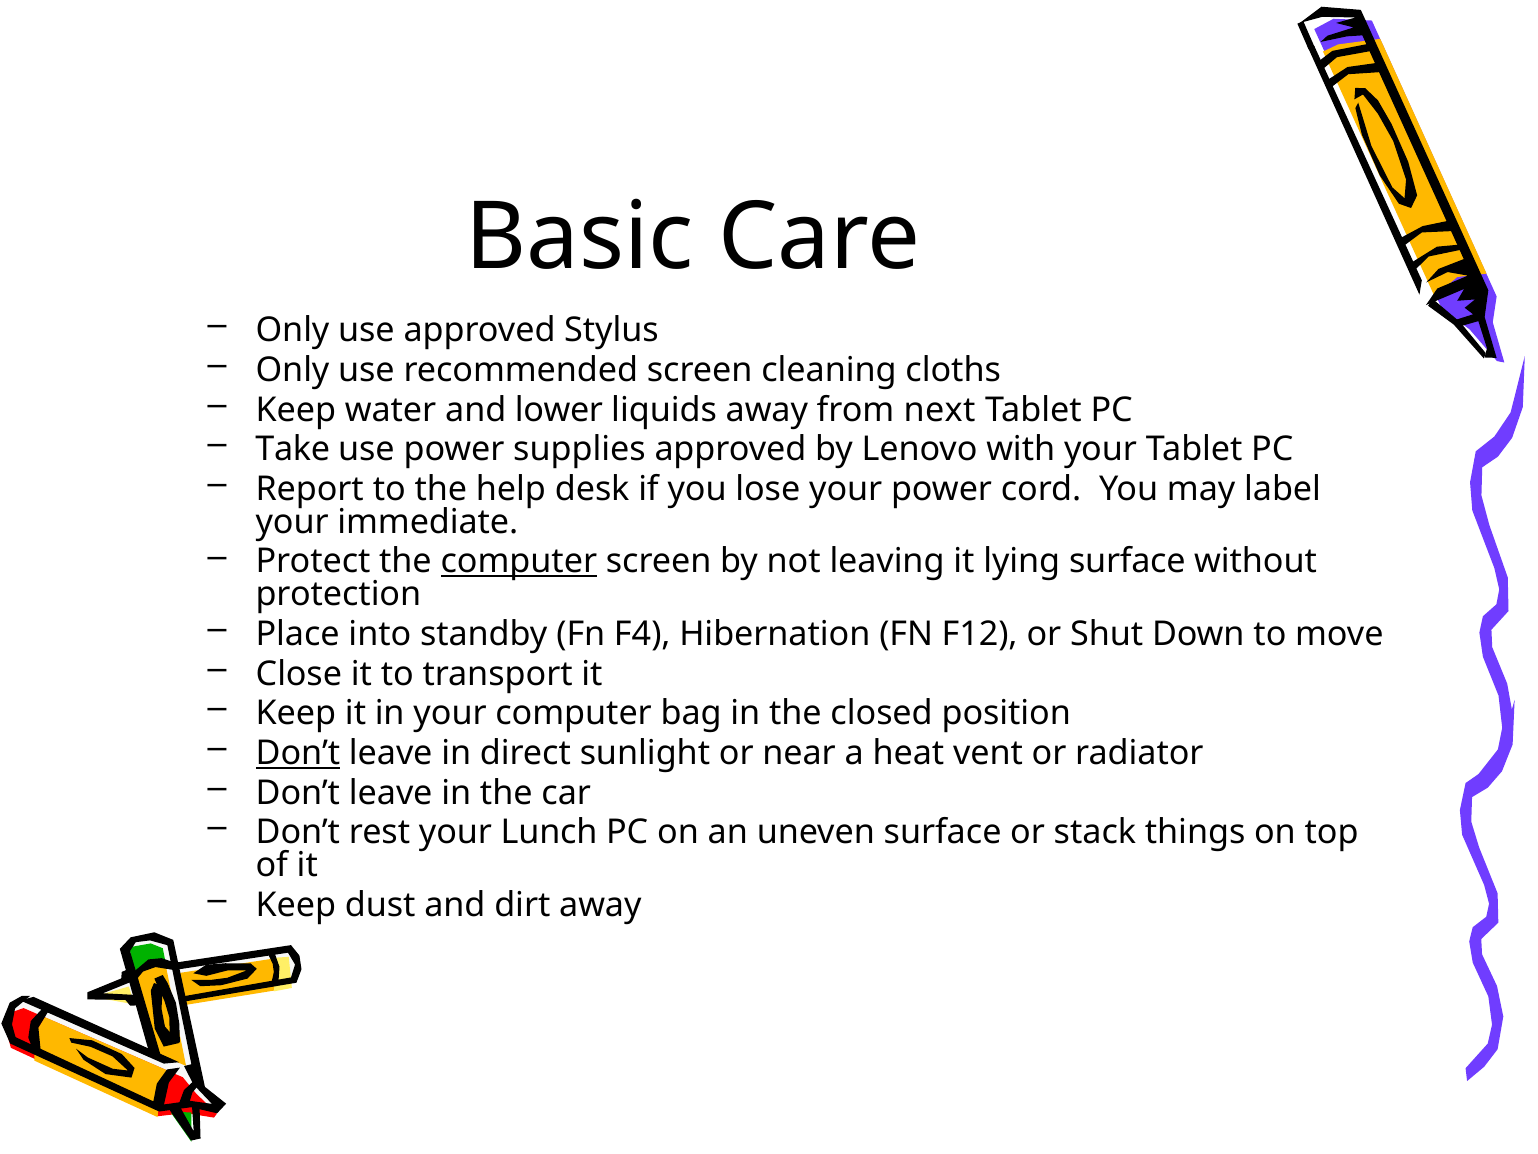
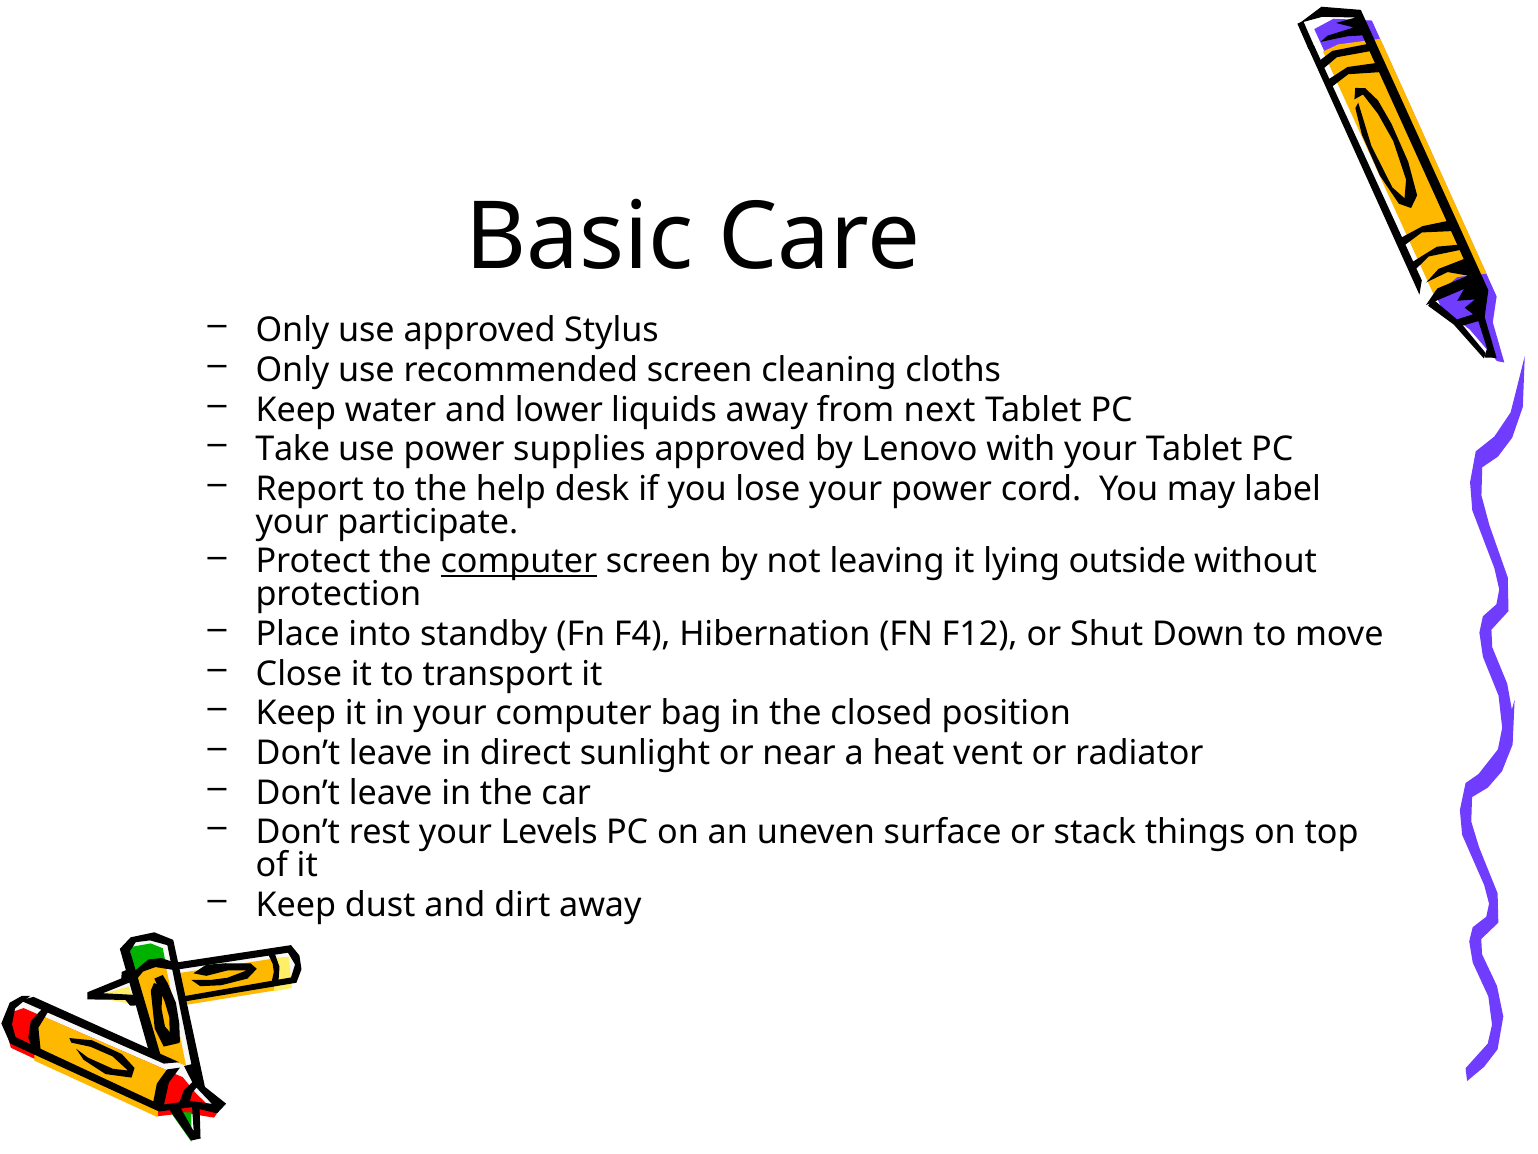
immediate: immediate -> participate
lying surface: surface -> outside
Don’t at (298, 753) underline: present -> none
Lunch: Lunch -> Levels
